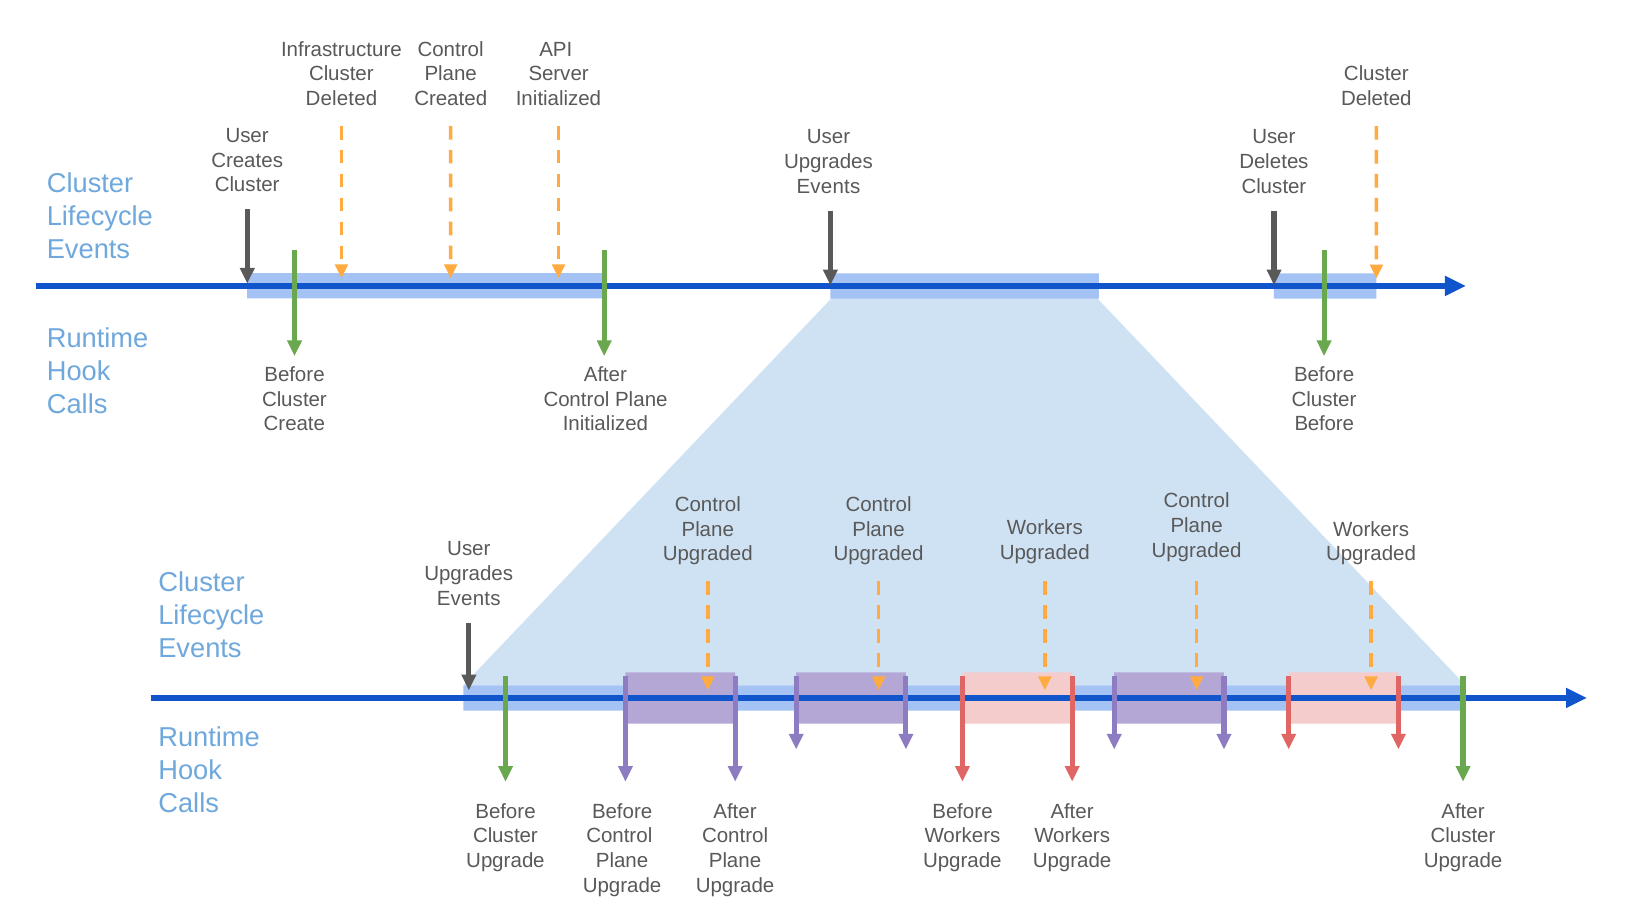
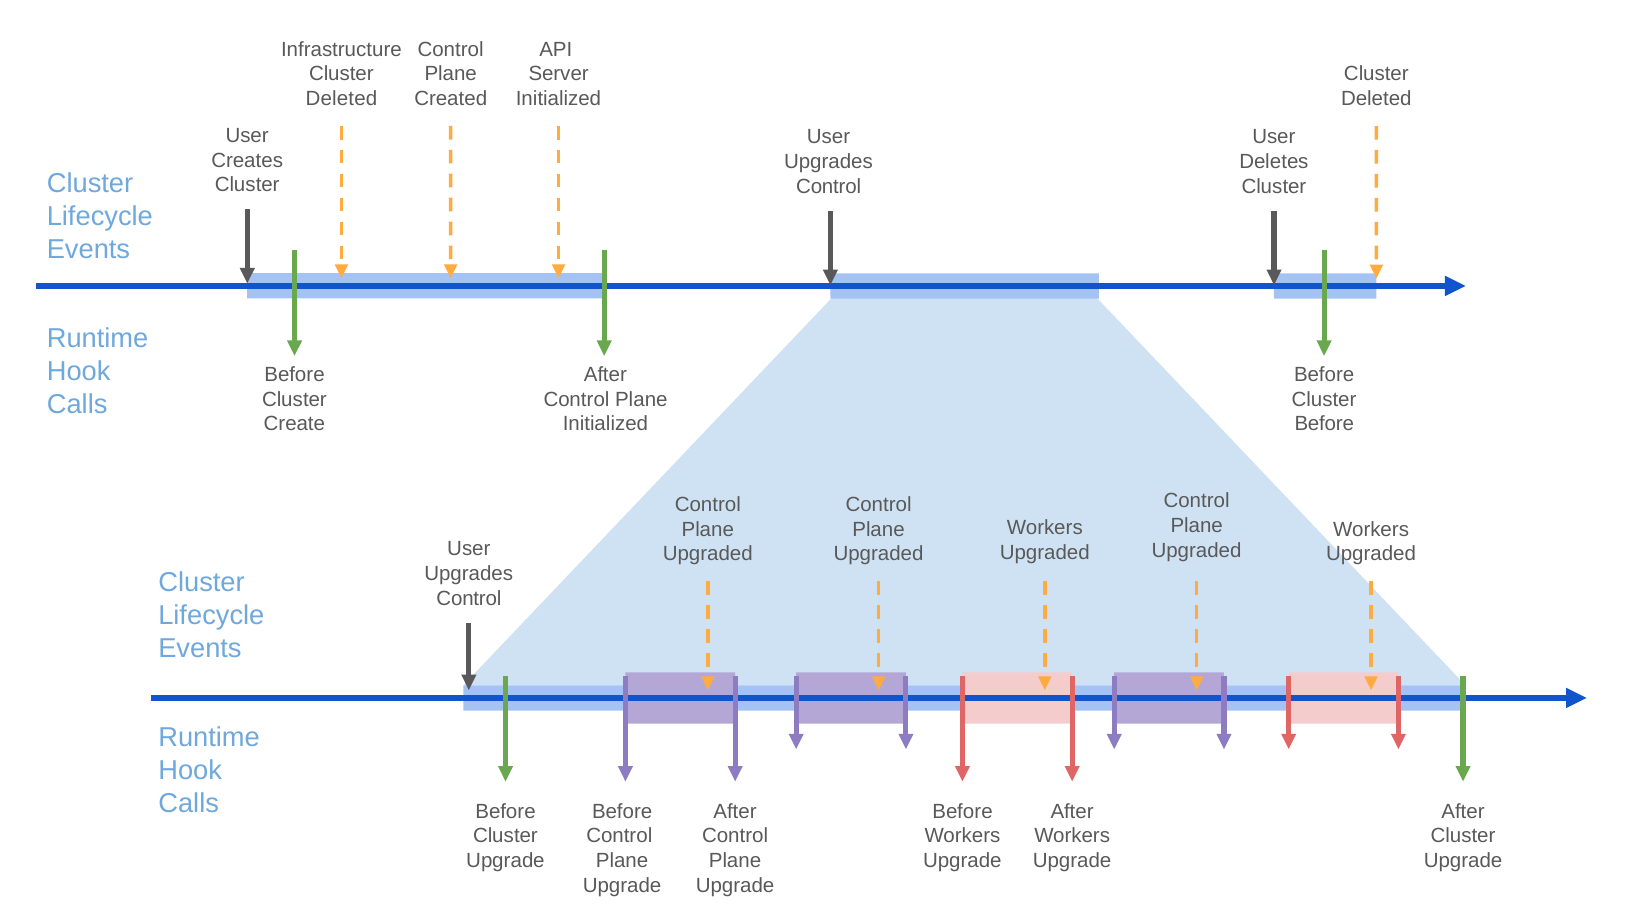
Events at (828, 186): Events -> Control
Events at (469, 598): Events -> Control
